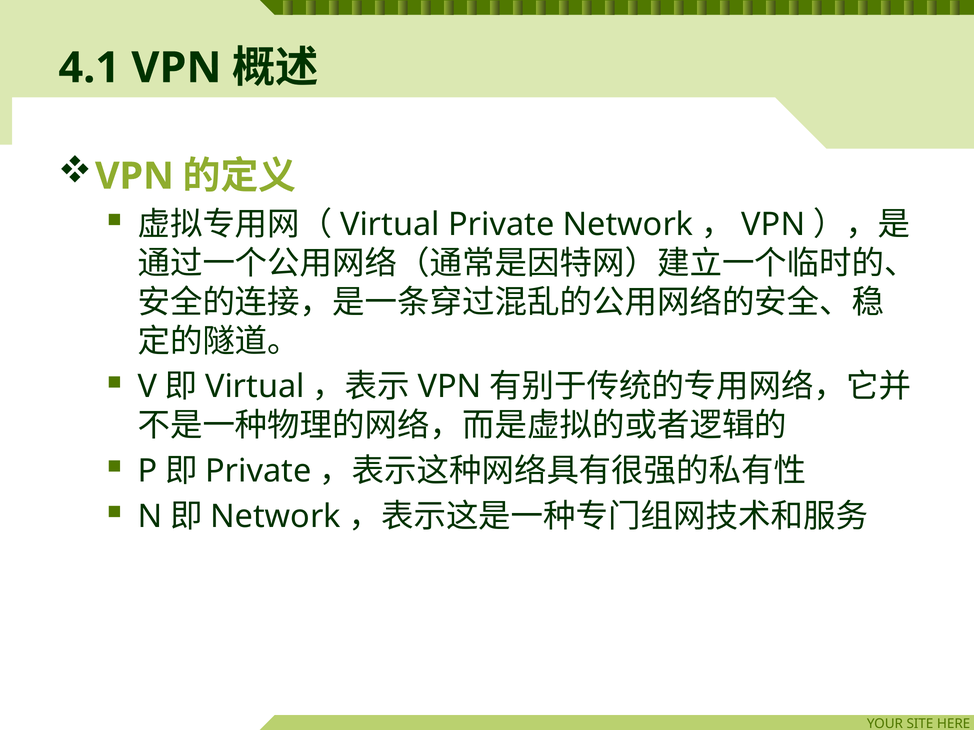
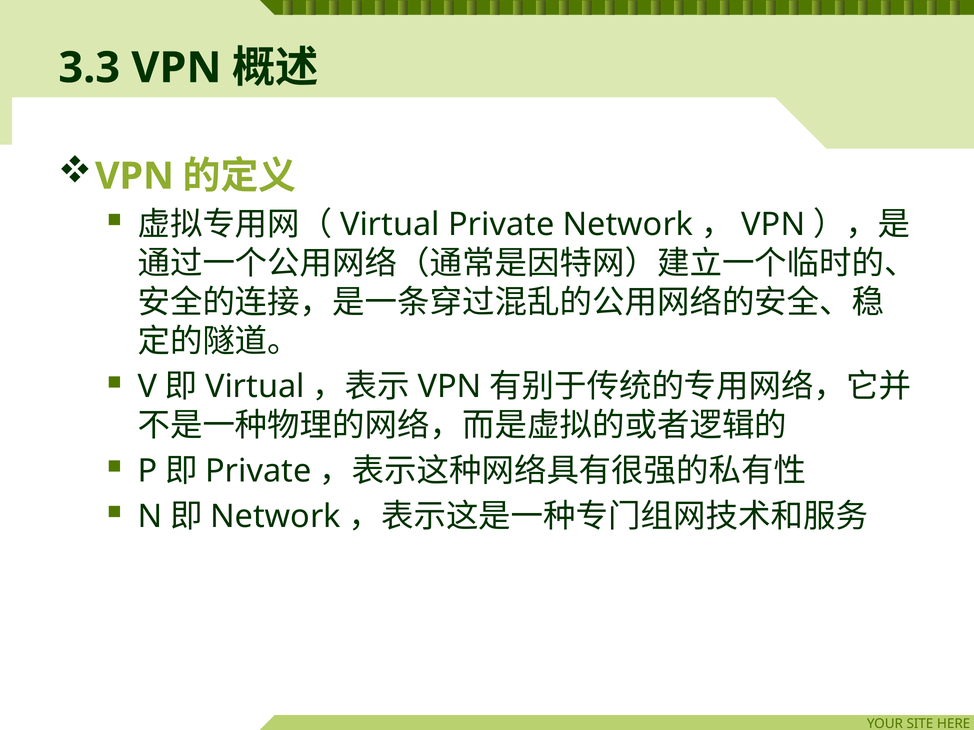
4.1: 4.1 -> 3.3
